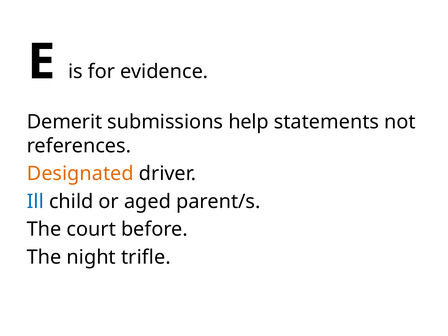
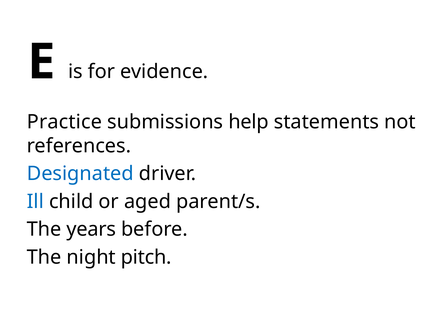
Demerit: Demerit -> Practice
Designated colour: orange -> blue
court: court -> years
trifle: trifle -> pitch
